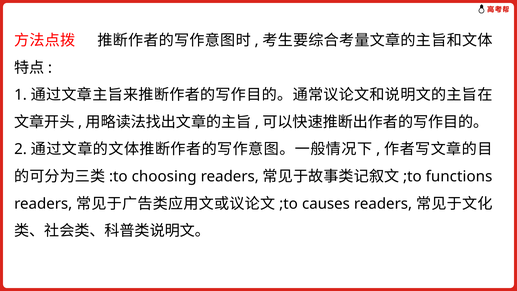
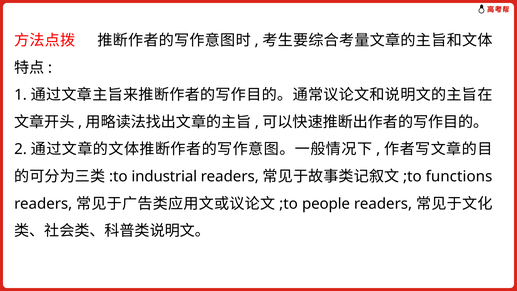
choosing: choosing -> industrial
causes: causes -> people
